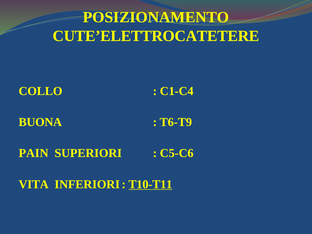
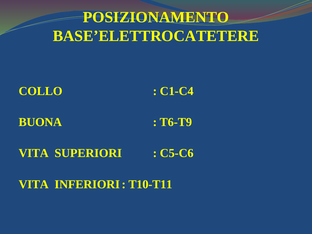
CUTE’ELETTROCATETERE: CUTE’ELETTROCATETERE -> BASE’ELETTROCATETERE
PAIN at (34, 153): PAIN -> VITA
T10-T11 underline: present -> none
